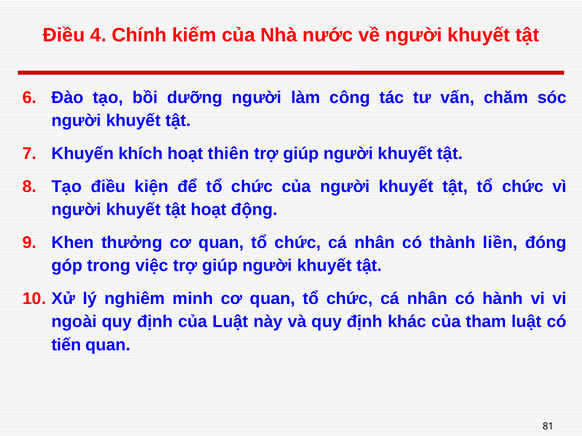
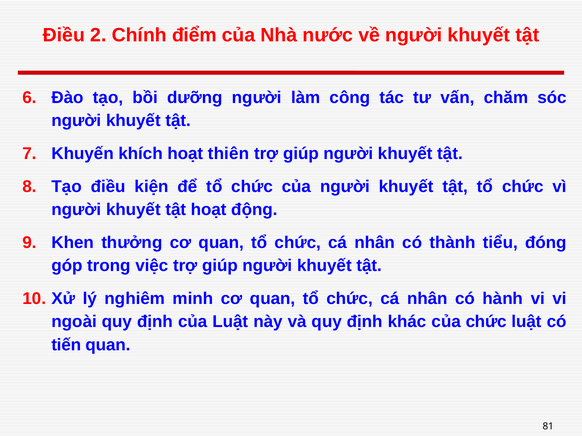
4: 4 -> 2
kiếm: kiếm -> điểm
liền: liền -> tiểu
của tham: tham -> chức
